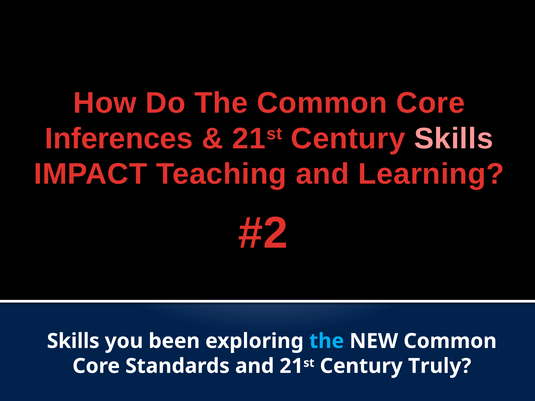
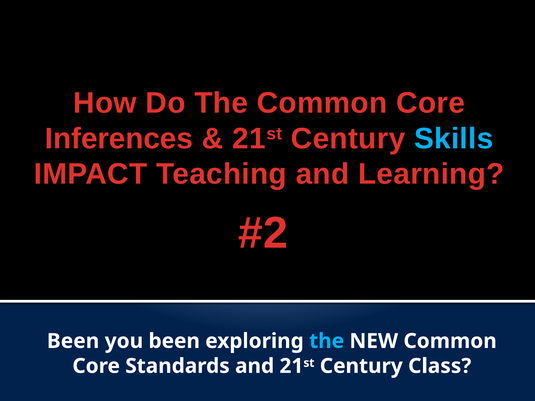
Skills at (454, 139) colour: pink -> light blue
Skills at (73, 341): Skills -> Been
Truly: Truly -> Class
